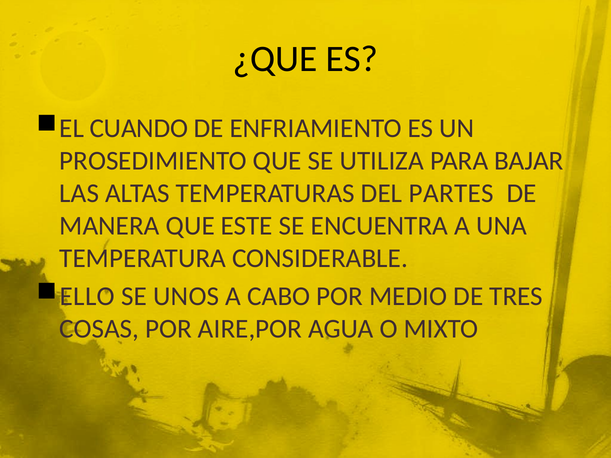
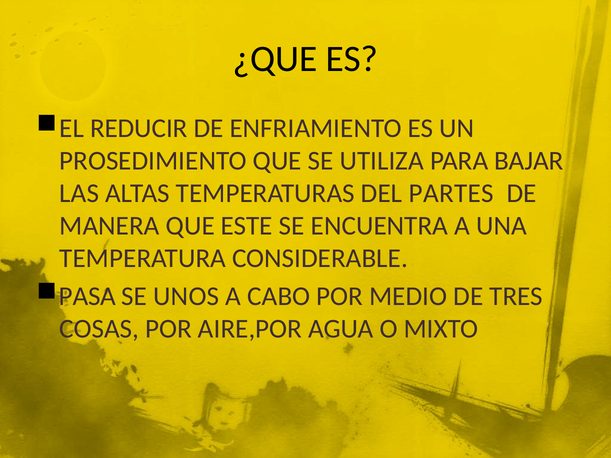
CUANDO: CUANDO -> REDUCIR
ELLO: ELLO -> PASA
